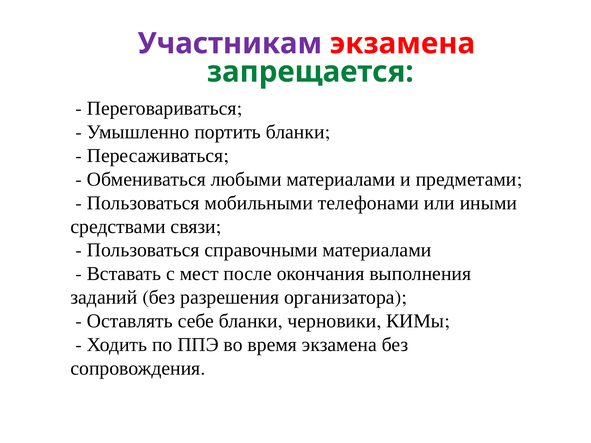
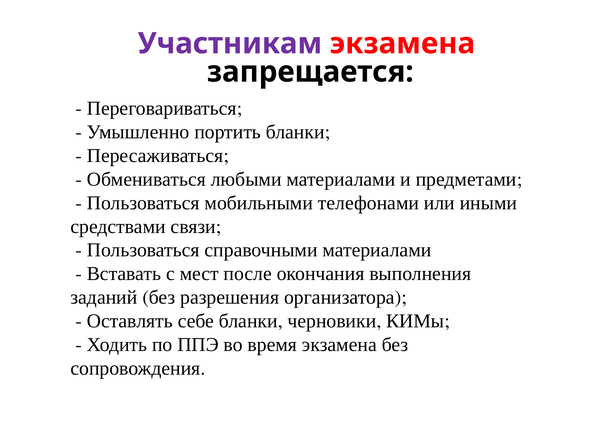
запрещается colour: green -> black
